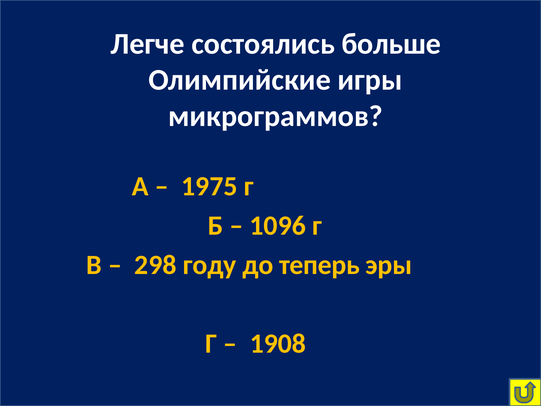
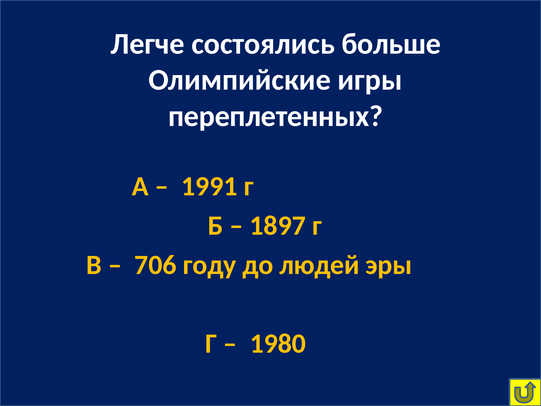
микрограммов: микрограммов -> переплетенных
1975: 1975 -> 1991
1096: 1096 -> 1897
298: 298 -> 706
теперь: теперь -> людей
1908: 1908 -> 1980
